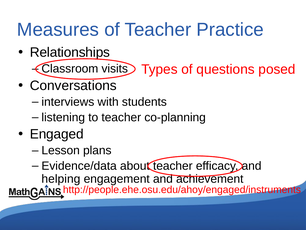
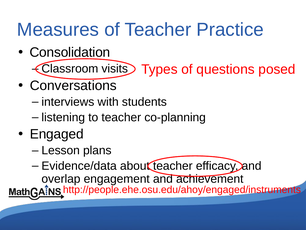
Relationships: Relationships -> Consolidation
helping: helping -> overlap
